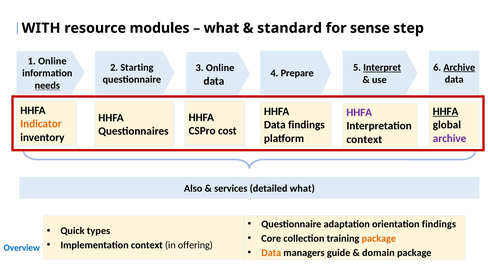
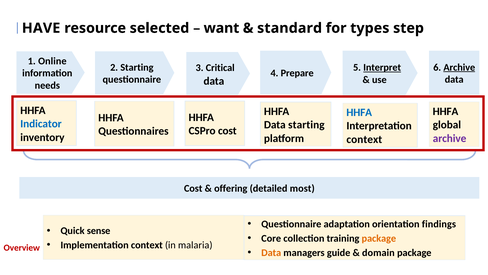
WITH: WITH -> HAVE
modules: modules -> selected
what at (221, 28): what -> want
sense: sense -> types
3 Online: Online -> Critical
needs underline: present -> none
HHFA at (446, 111) underline: present -> none
HHFA at (359, 112) colour: purple -> blue
Indicator colour: orange -> blue
Data findings: findings -> starting
Also at (193, 188): Also -> Cost
services: services -> offering
detailed what: what -> most
types: types -> sense
offering: offering -> malaria
Overview colour: blue -> red
